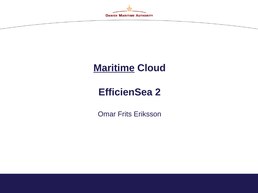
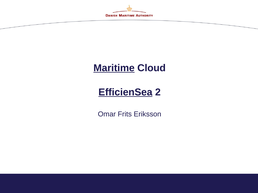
EfficienSea underline: none -> present
